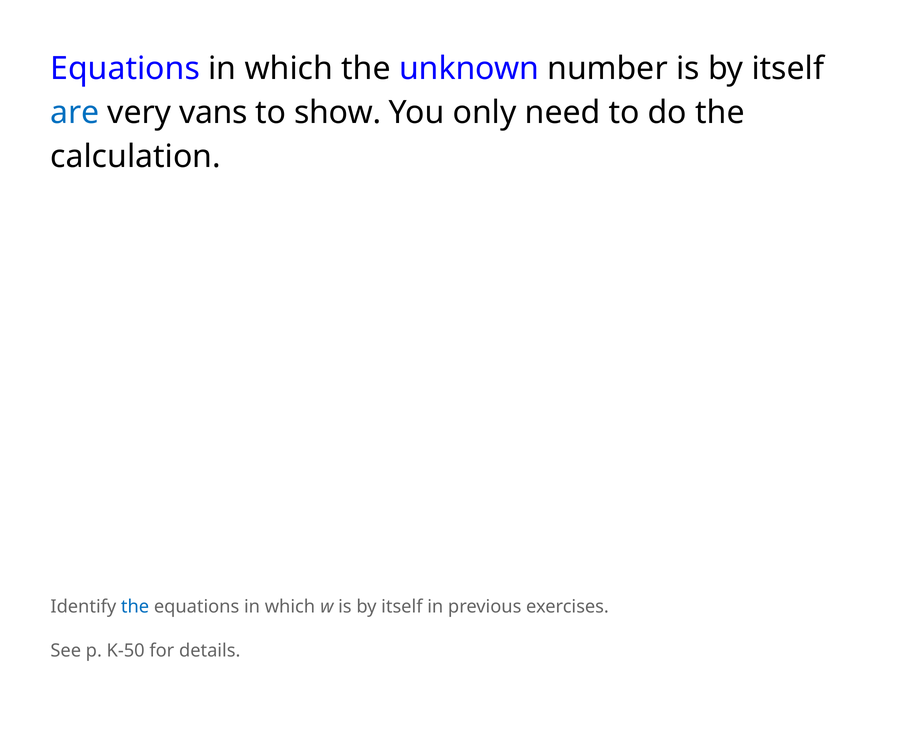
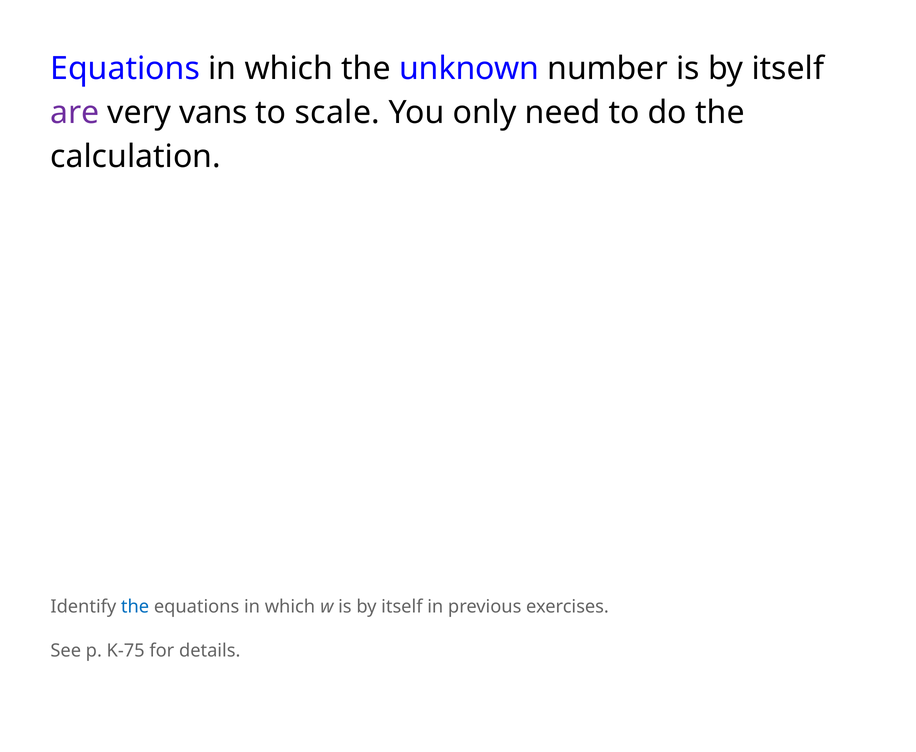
are colour: blue -> purple
show: show -> scale
K-50: K-50 -> K-75
